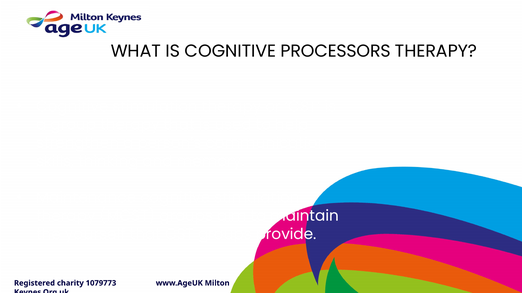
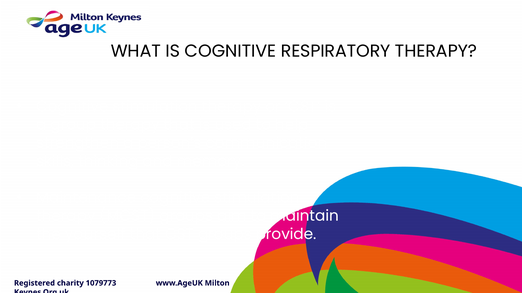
PROCESSORS: PROCESSORS -> RESPIRATORY
